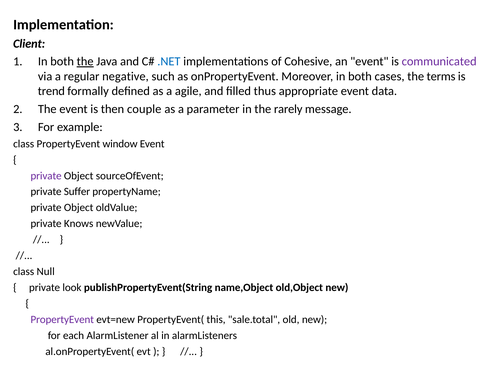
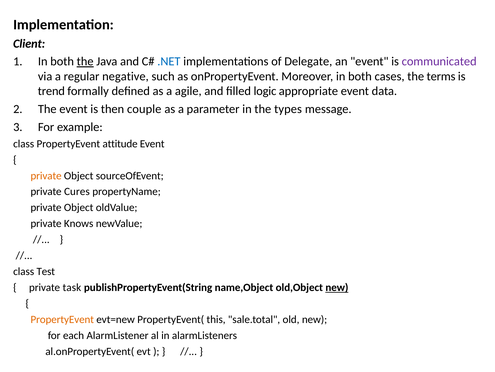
Cohesive: Cohesive -> Delegate
thus: thus -> logic
rarely: rarely -> types
window: window -> attitude
private at (46, 175) colour: purple -> orange
Suffer: Suffer -> Cures
Null: Null -> Test
look: look -> task
new at (337, 287) underline: none -> present
PropertyEvent at (62, 319) colour: purple -> orange
